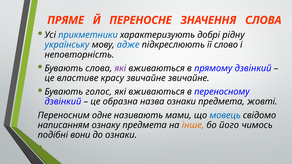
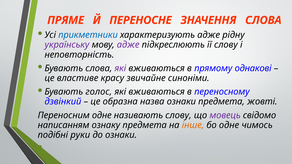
характеризують добрі: добрі -> адже
українську colour: blue -> purple
адже at (128, 45) colour: blue -> purple
її слово: слово -> слову
прямому дзвінкий: дзвінкий -> однакові
звичайне звичайне: звичайне -> синоніми
називають мами: мами -> слову
мовець colour: blue -> purple
бо його: його -> одне
вони: вони -> руки
